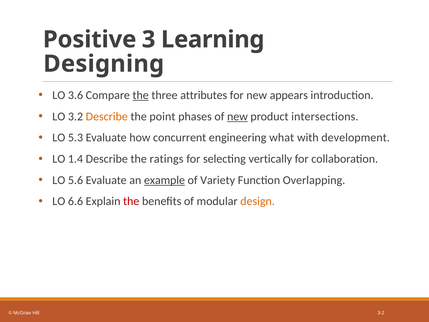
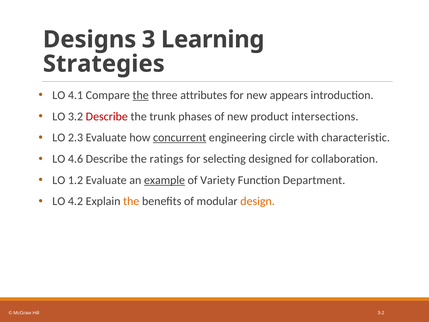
Positive: Positive -> Designs
Designing: Designing -> Strategies
3.6: 3.6 -> 4.1
Describe at (107, 116) colour: orange -> red
point: point -> trunk
new at (237, 116) underline: present -> none
5.3: 5.3 -> 2.3
concurrent underline: none -> present
what: what -> circle
development: development -> characteristic
1.4: 1.4 -> 4.6
vertically: vertically -> designed
5.6: 5.6 -> 1.2
Overlapping: Overlapping -> Department
6.6: 6.6 -> 4.2
the at (131, 201) colour: red -> orange
